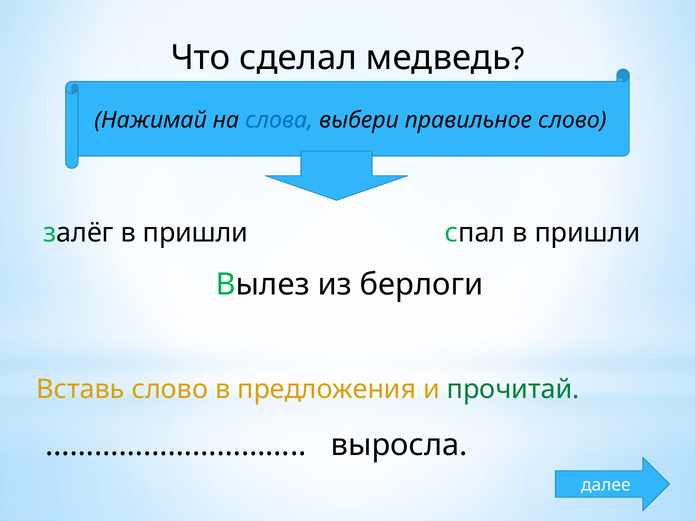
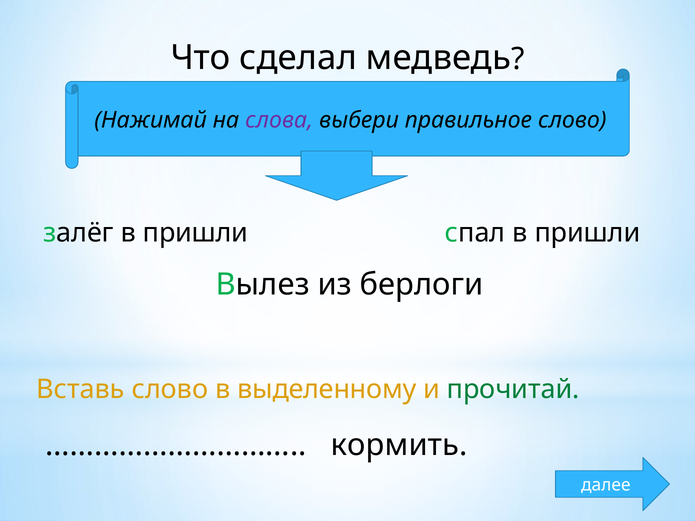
слова colour: blue -> purple
предложения: предложения -> выделенному
выросла: выросла -> кормить
